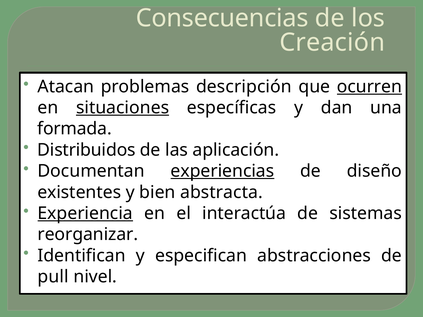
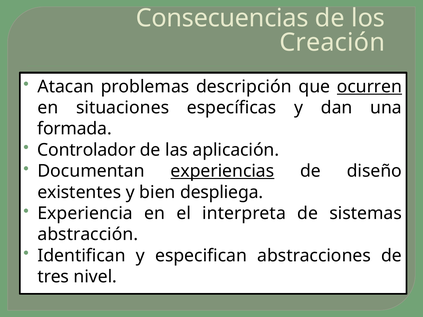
situaciones underline: present -> none
Distribuidos: Distribuidos -> Controlador
abstracta: abstracta -> despliega
Experiencia underline: present -> none
interactúa: interactúa -> interpreta
reorganizar: reorganizar -> abstracción
pull: pull -> tres
